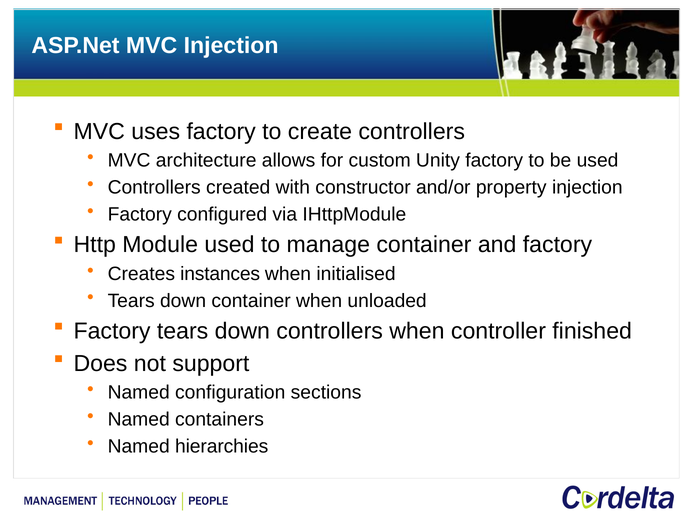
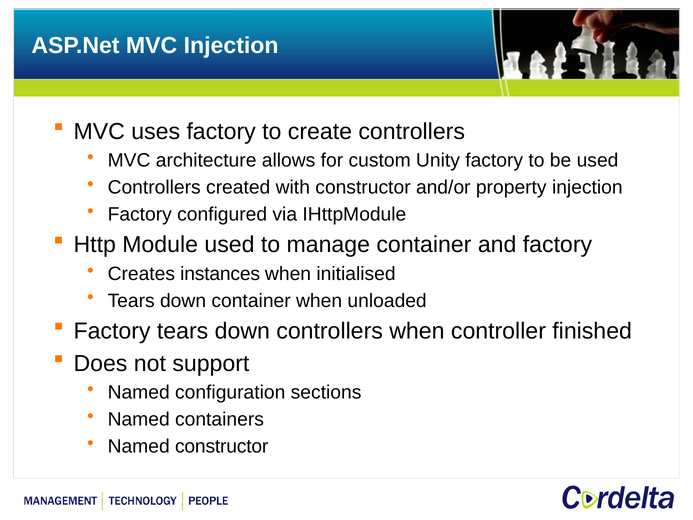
Named hierarchies: hierarchies -> constructor
